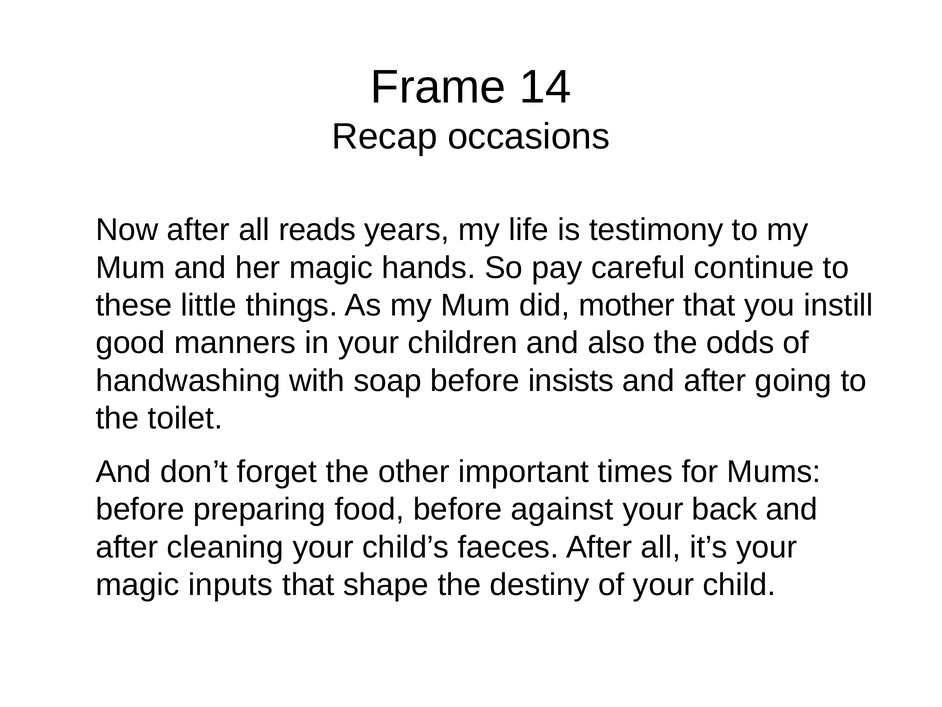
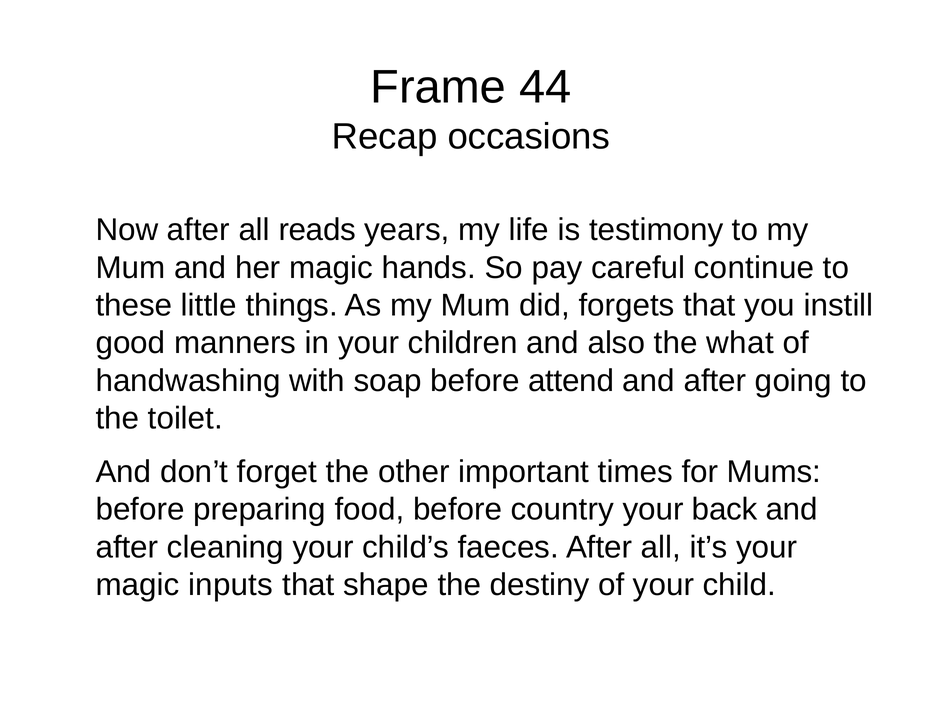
14: 14 -> 44
mother: mother -> forgets
odds: odds -> what
insists: insists -> attend
against: against -> country
